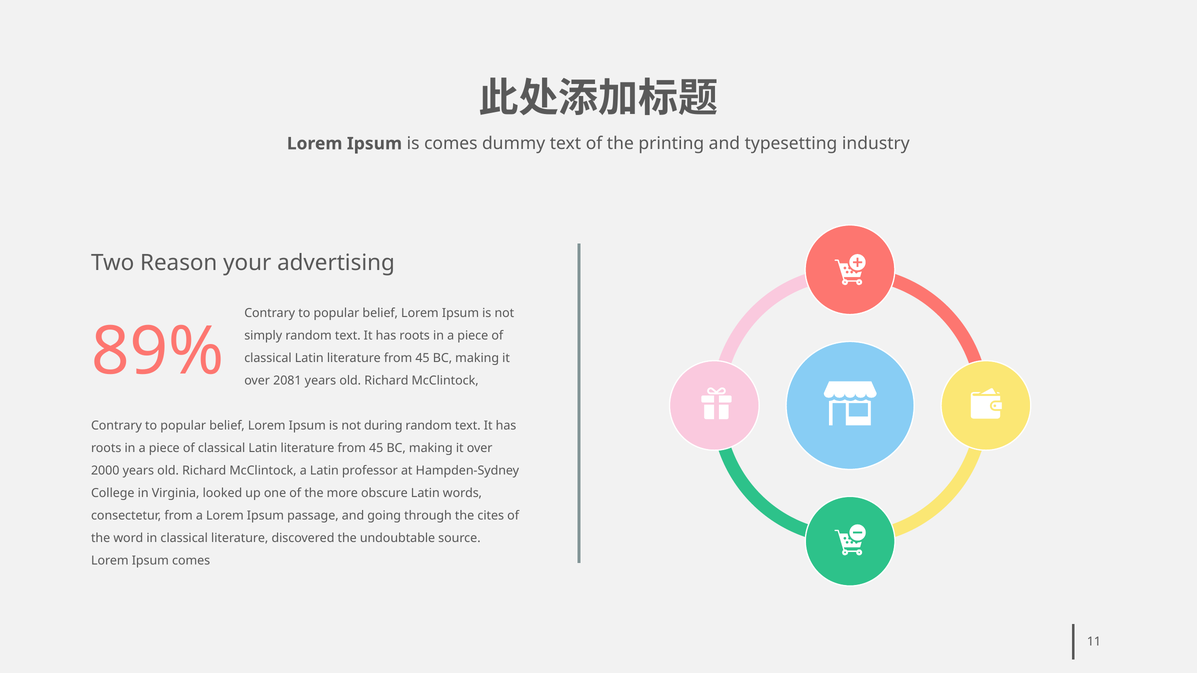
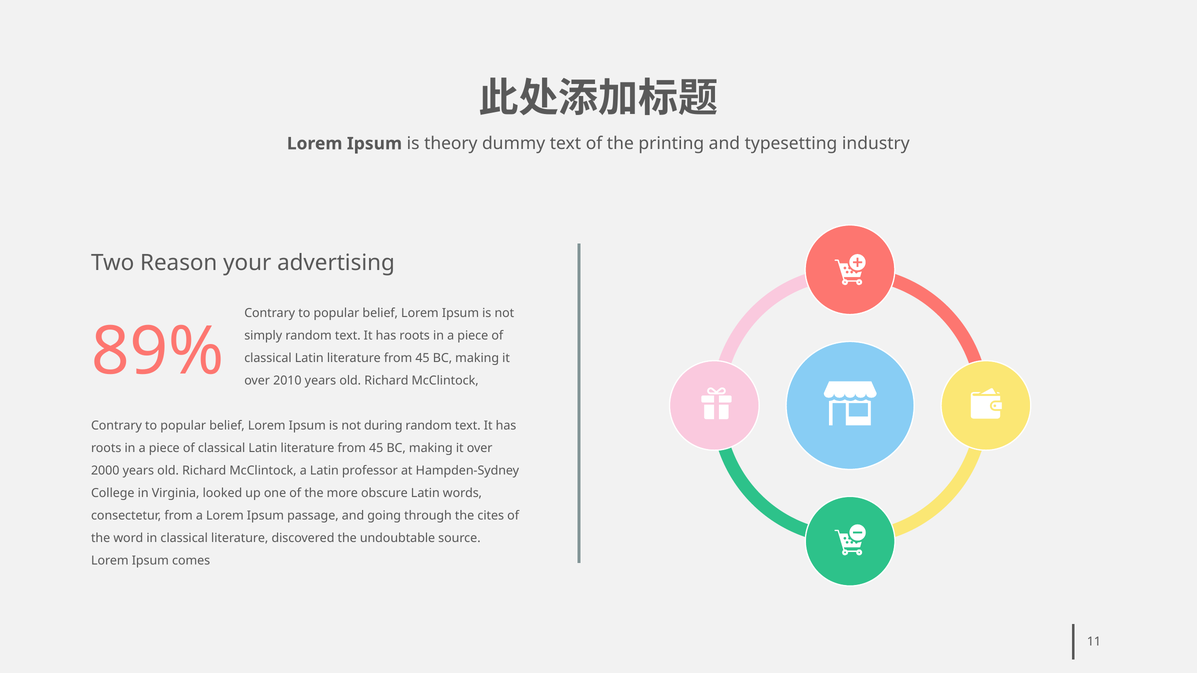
is comes: comes -> theory
2081: 2081 -> 2010
